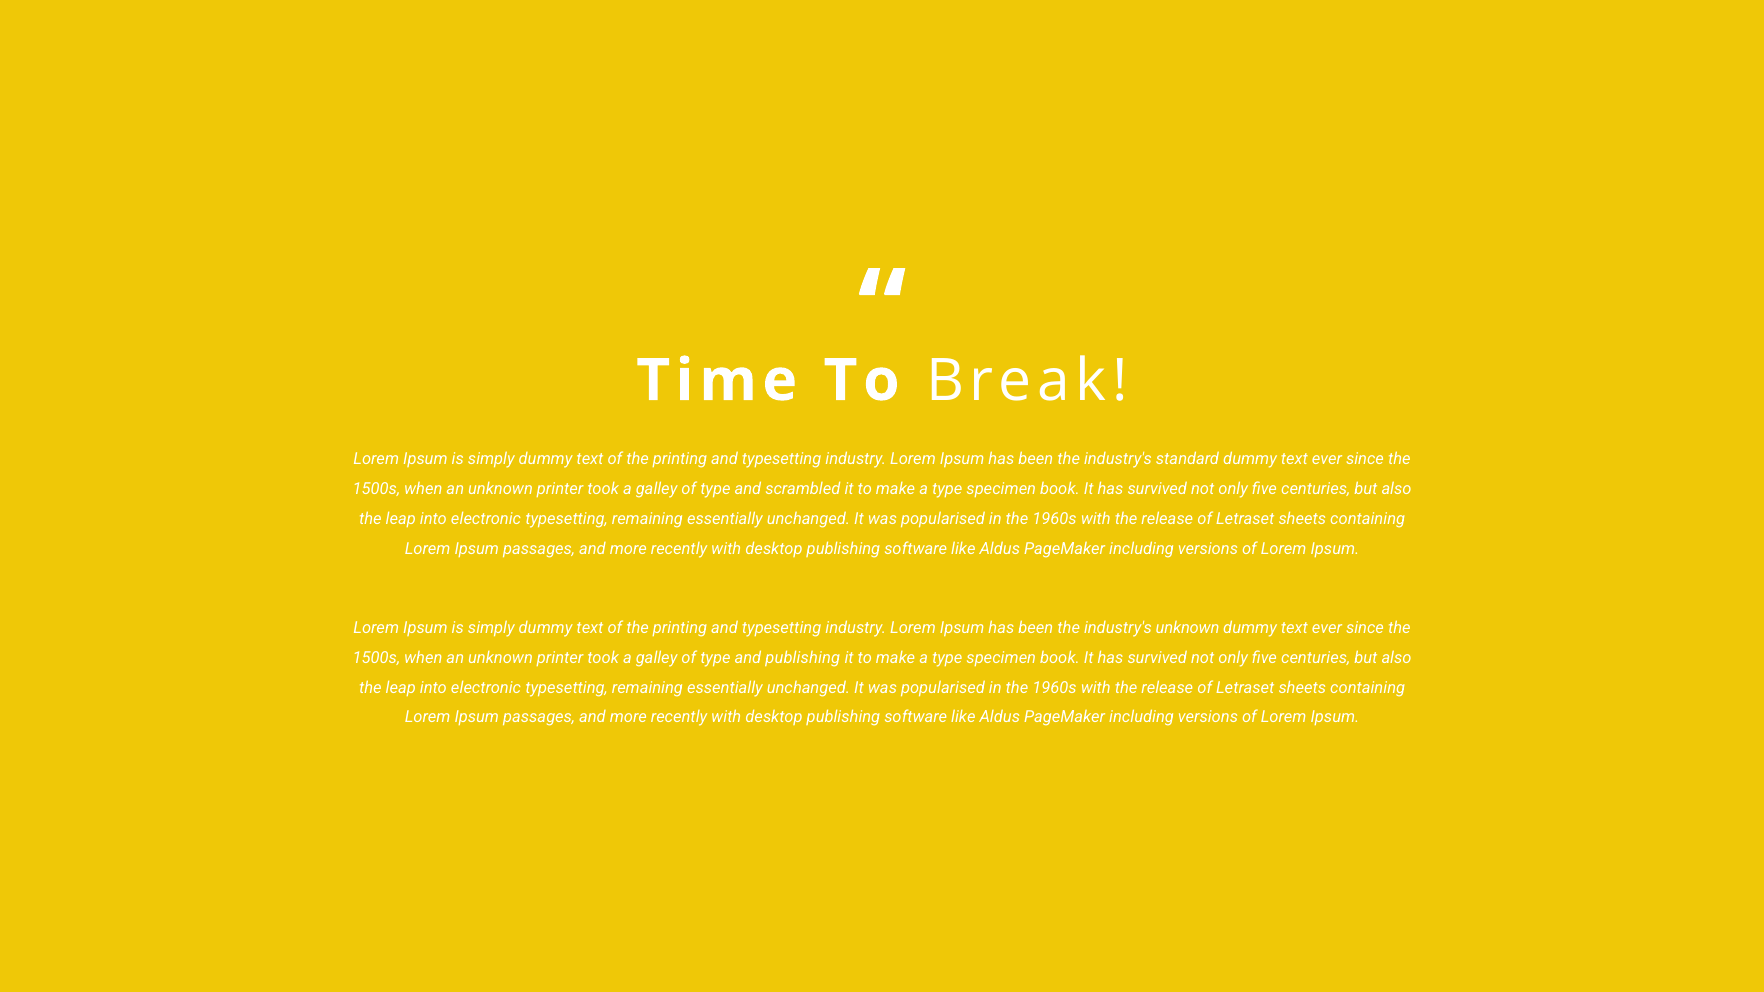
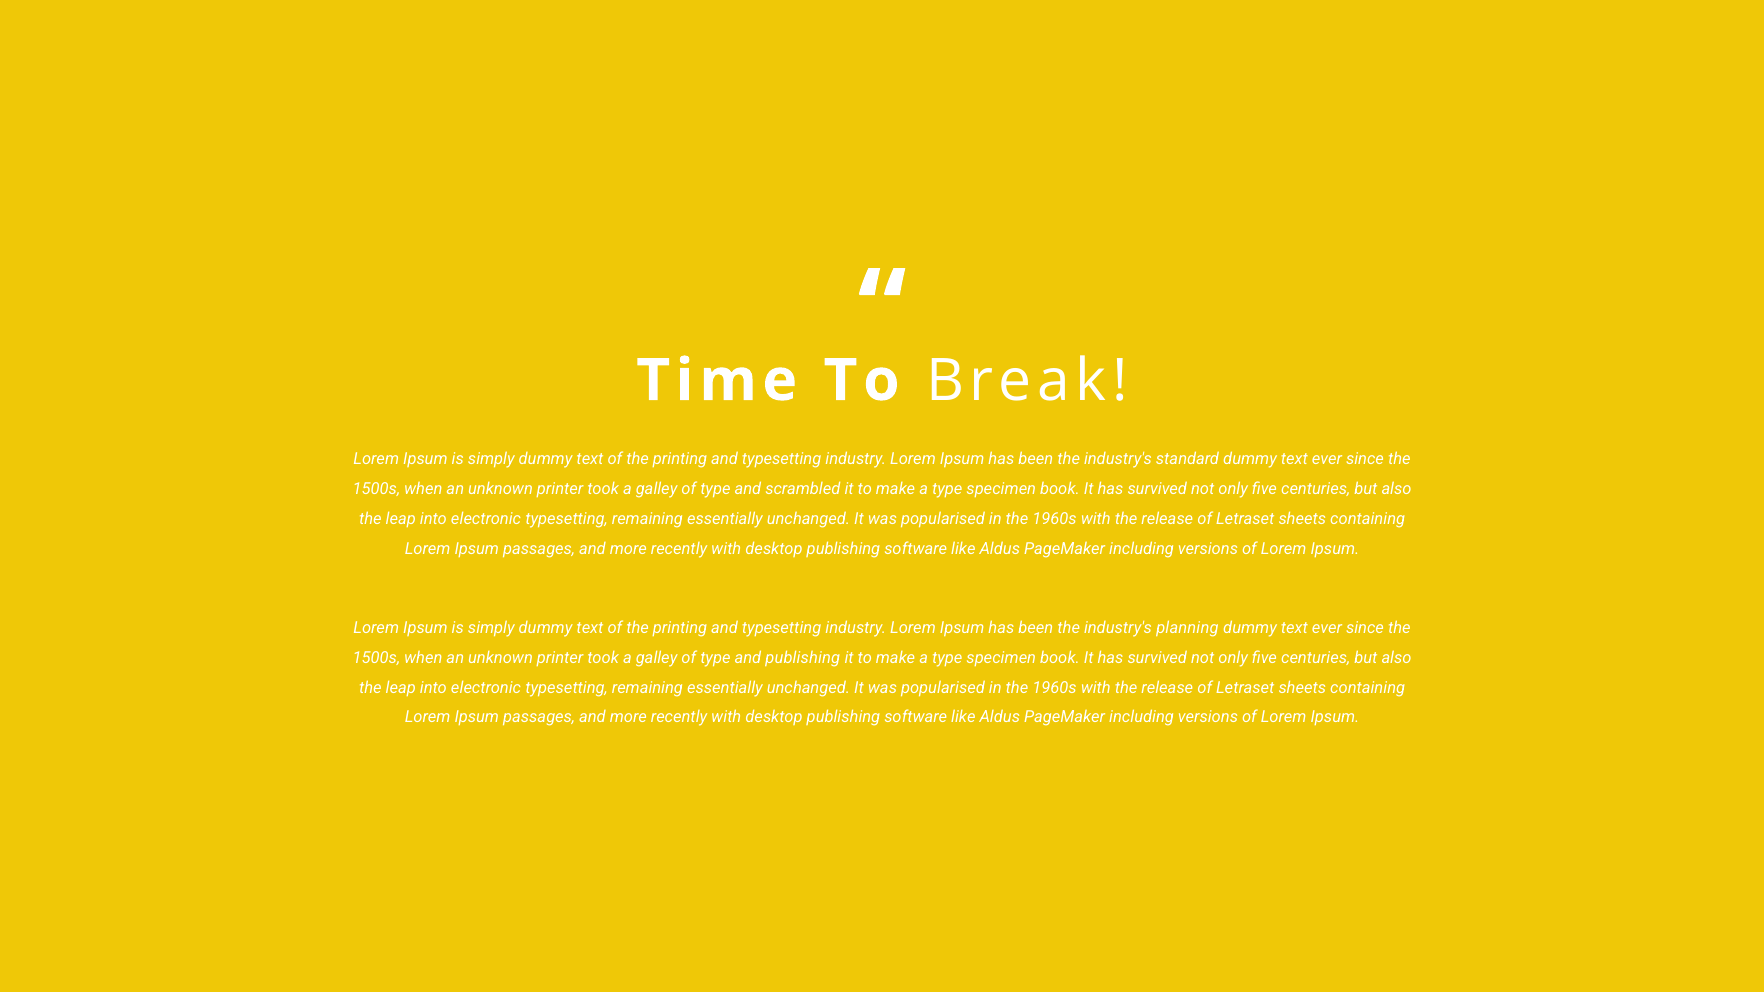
industry's unknown: unknown -> planning
